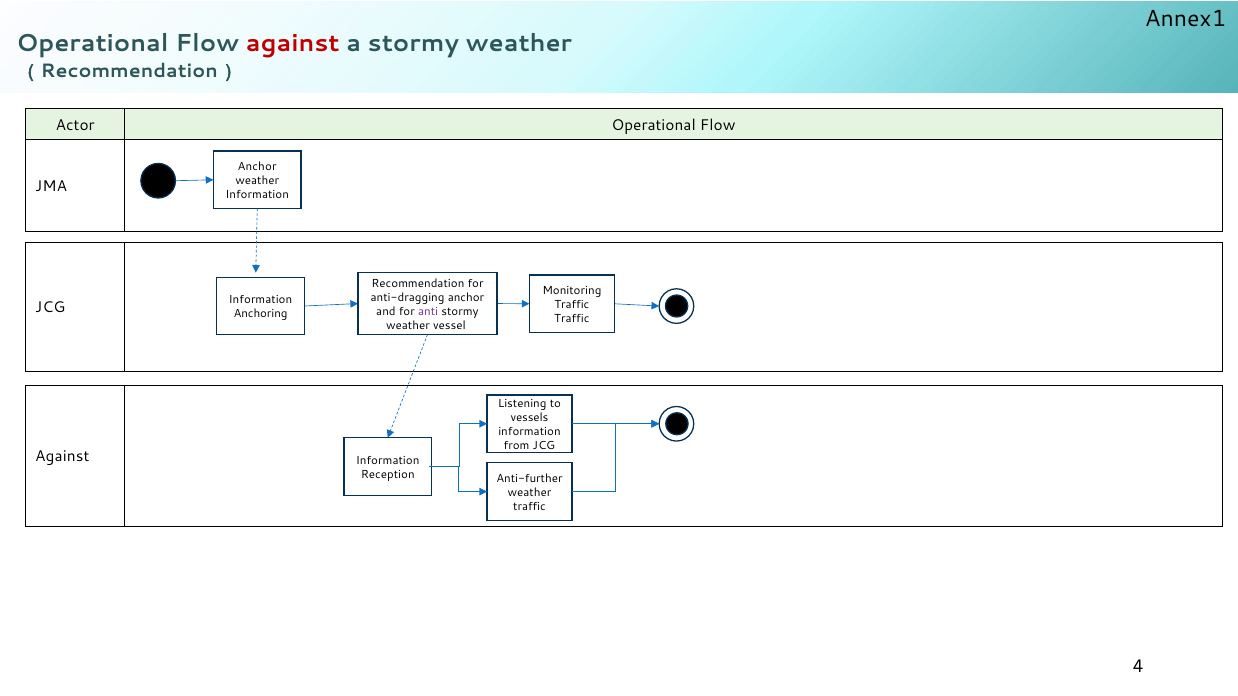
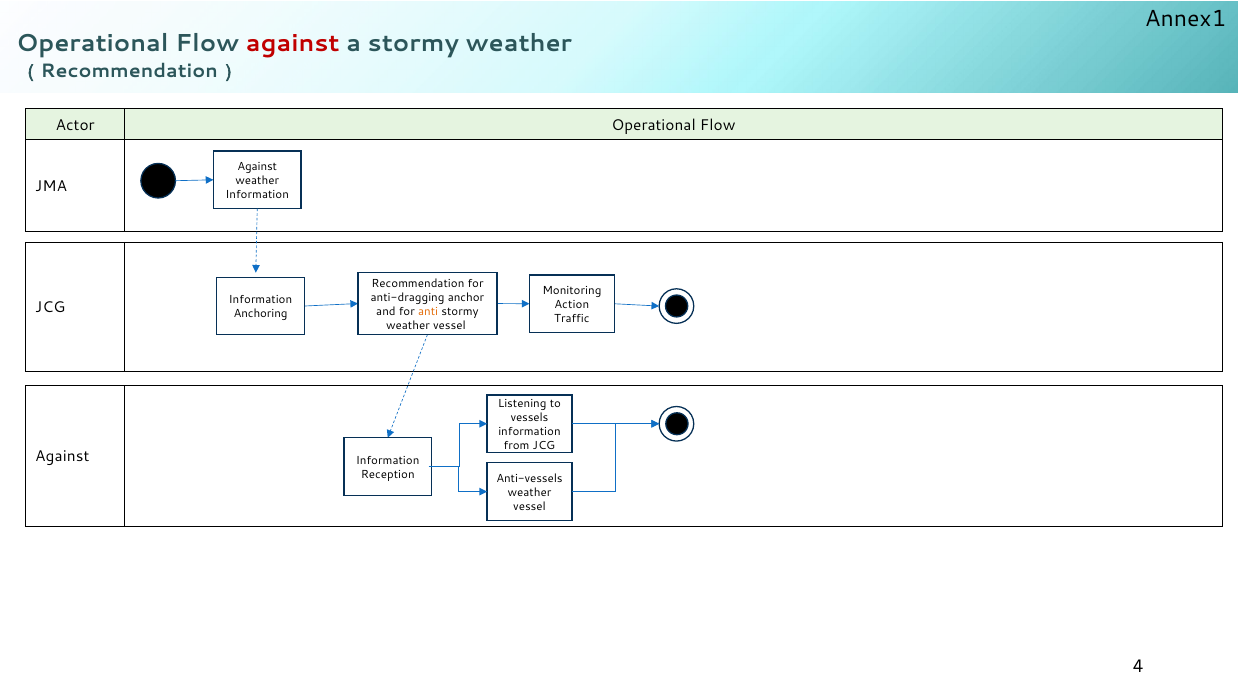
Anchor at (257, 167): Anchor -> Against
Traffic at (572, 305): Traffic -> Action
anti colour: purple -> orange
Anti-further: Anti-further -> Anti-vessels
traffic at (530, 507): traffic -> vessel
